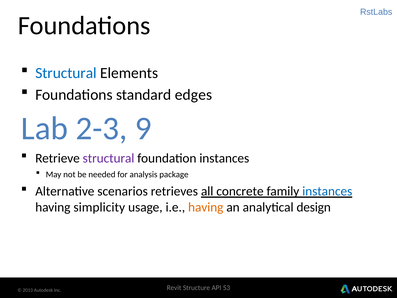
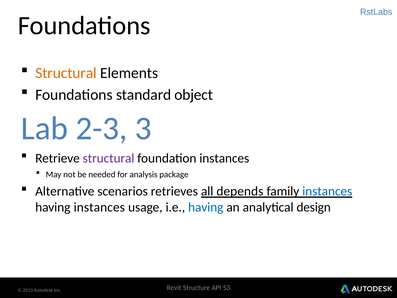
Structural at (66, 73) colour: blue -> orange
edges: edges -> object
9: 9 -> 3
concrete: concrete -> depends
having simplicity: simplicity -> instances
having at (206, 207) colour: orange -> blue
